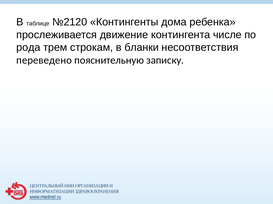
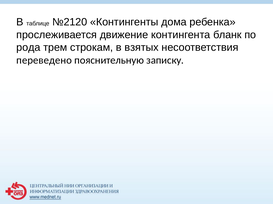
числе: числе -> бланк
бланки: бланки -> взятых
